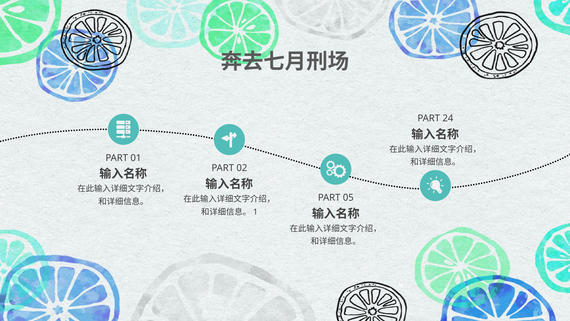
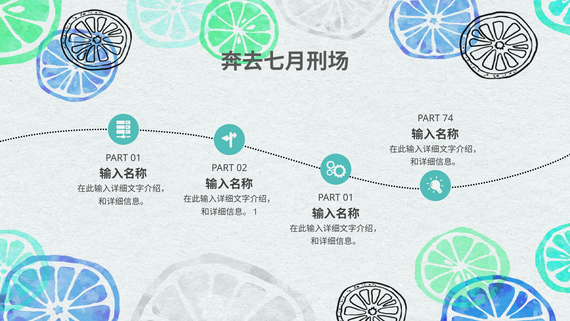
24: 24 -> 74
05 at (348, 198): 05 -> 01
